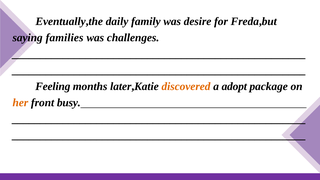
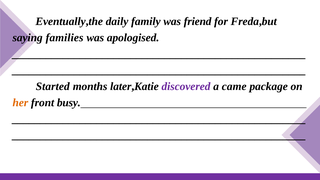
desire: desire -> friend
challenges: challenges -> apologised
Feeling: Feeling -> Started
discovered colour: orange -> purple
adopt: adopt -> came
